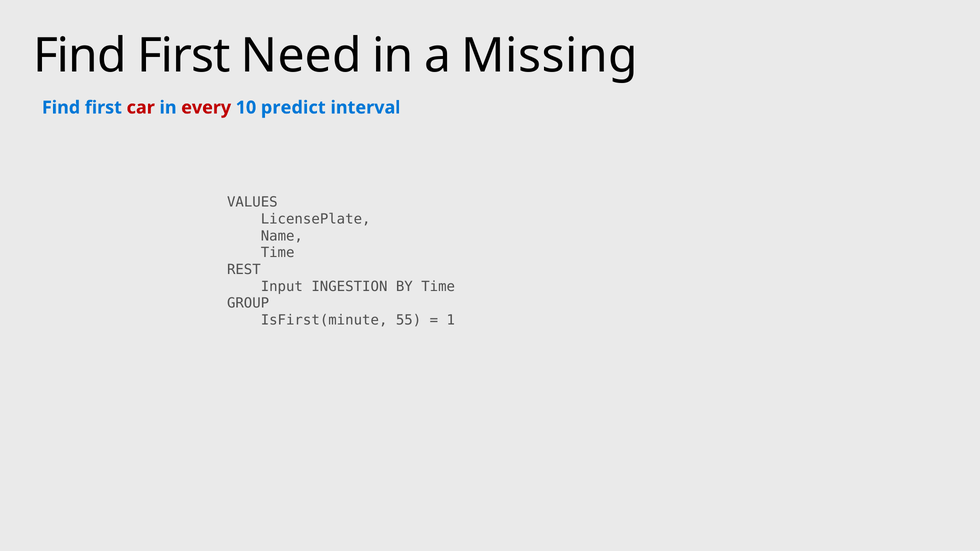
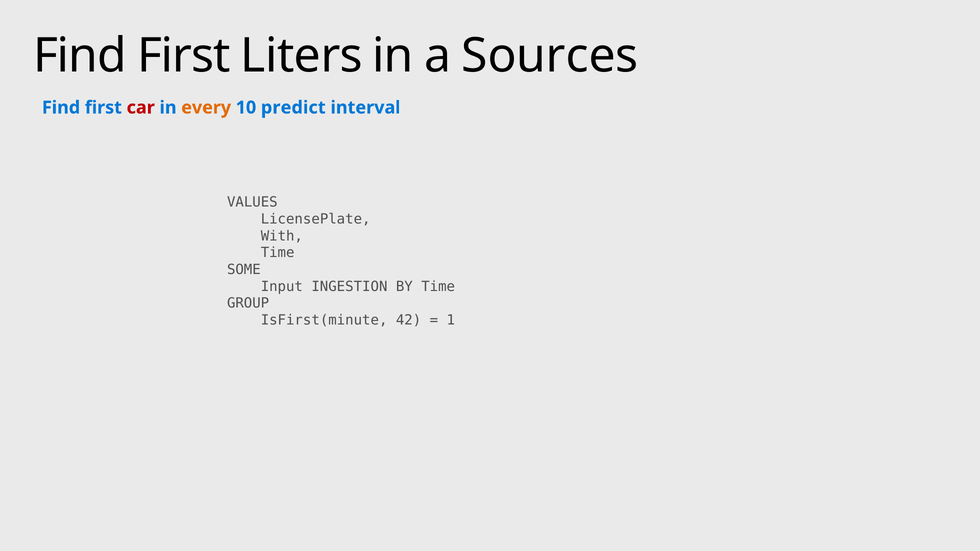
Need: Need -> Liters
Missing: Missing -> Sources
every colour: red -> orange
Name: Name -> With
REST: REST -> SOME
55: 55 -> 42
